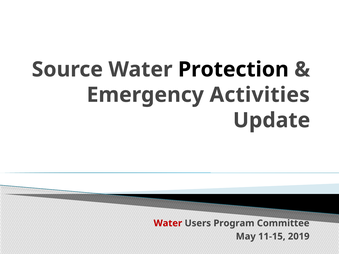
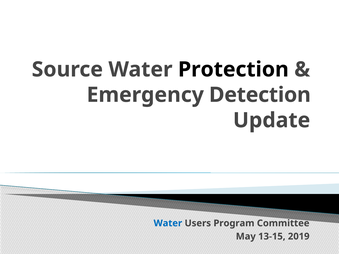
Activities: Activities -> Detection
Water at (168, 223) colour: red -> blue
11-15: 11-15 -> 13-15
